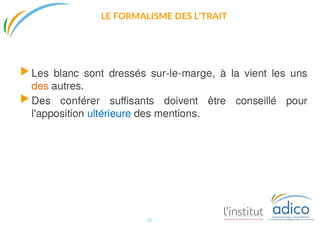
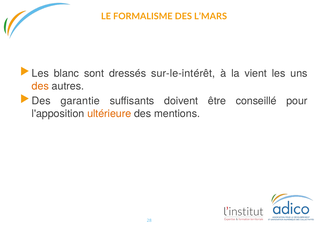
L’TRAIT: L’TRAIT -> L’MARS
sur-le-marge: sur-le-marge -> sur-le-intérêt
conférer: conférer -> garantie
ultérieure colour: blue -> orange
